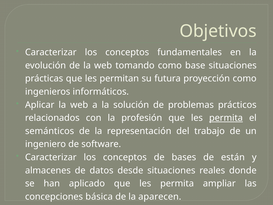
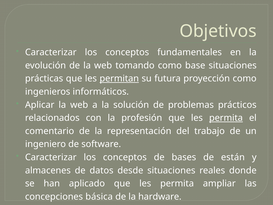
permitan underline: none -> present
semánticos: semánticos -> comentario
aparecen: aparecen -> hardware
